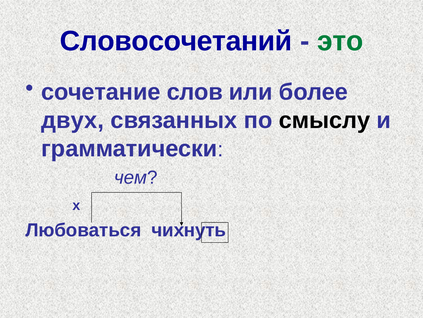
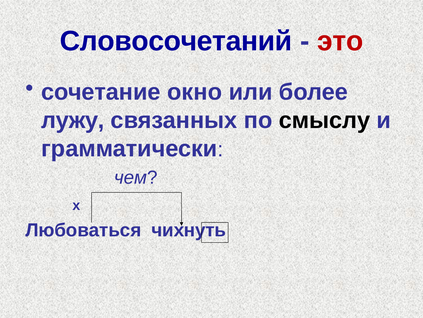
это colour: green -> red
слов: слов -> окно
двух: двух -> лужу
